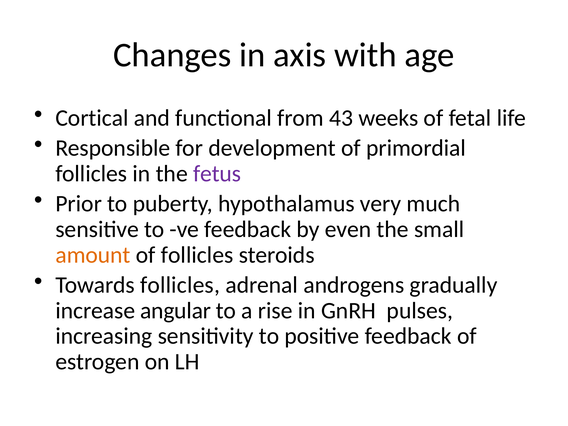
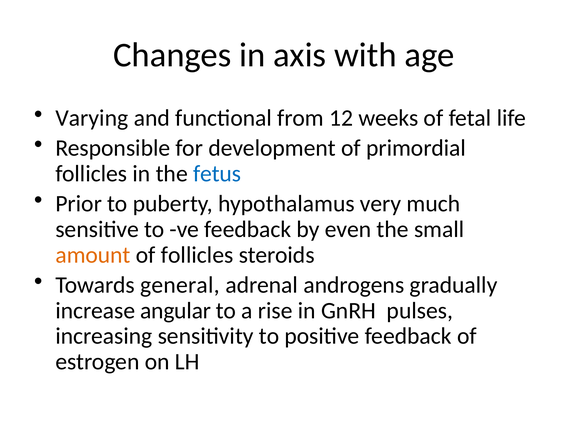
Cortical: Cortical -> Varying
43: 43 -> 12
fetus colour: purple -> blue
Towards follicles: follicles -> general
